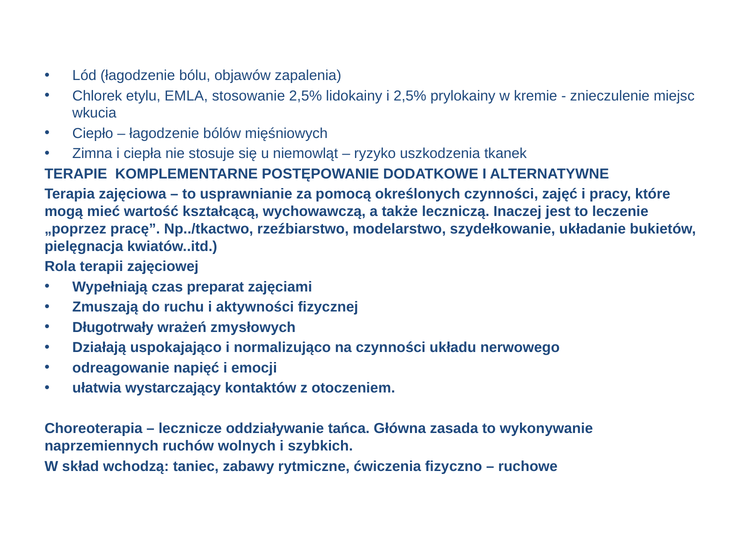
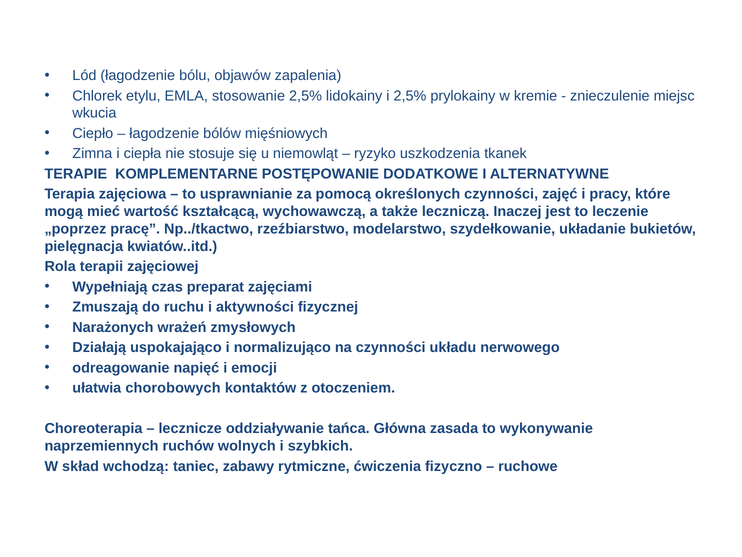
Długotrwały: Długotrwały -> Narażonych
wystarczający: wystarczający -> chorobowych
